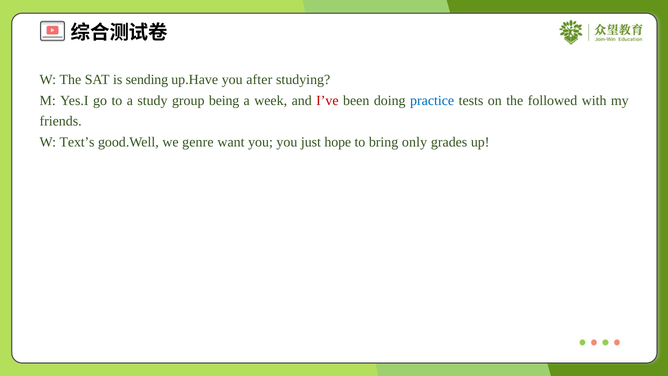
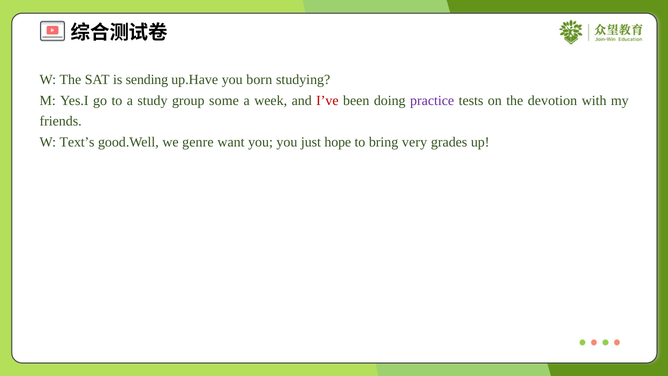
after: after -> born
being: being -> some
practice colour: blue -> purple
followed: followed -> devotion
only: only -> very
